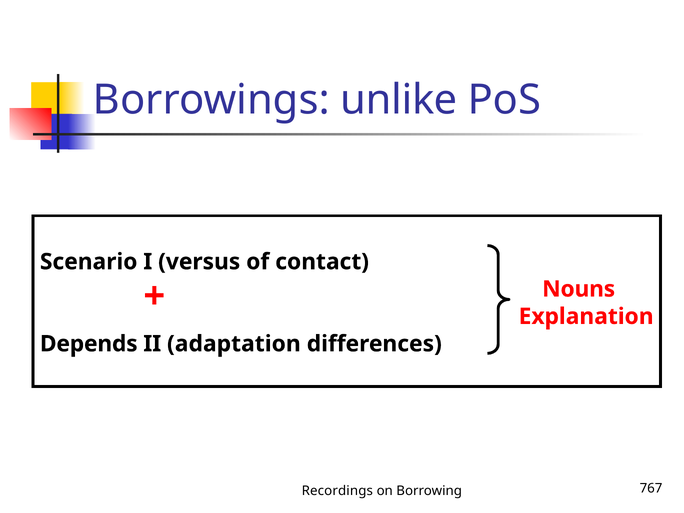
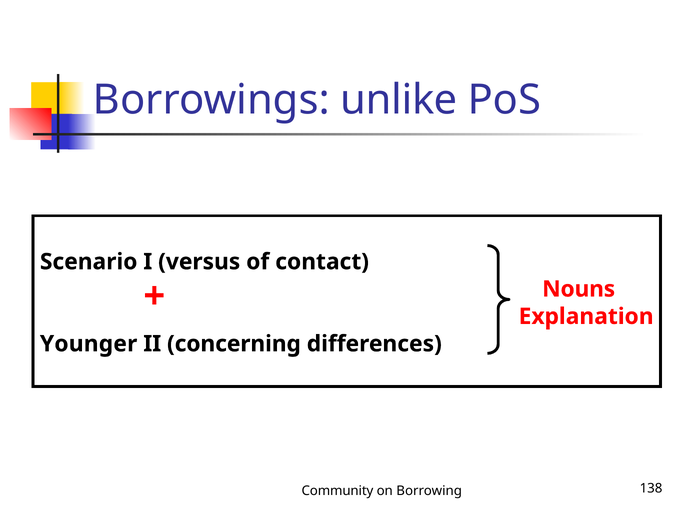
Depends: Depends -> Younger
adaptation: adaptation -> concerning
Recordings: Recordings -> Community
767: 767 -> 138
